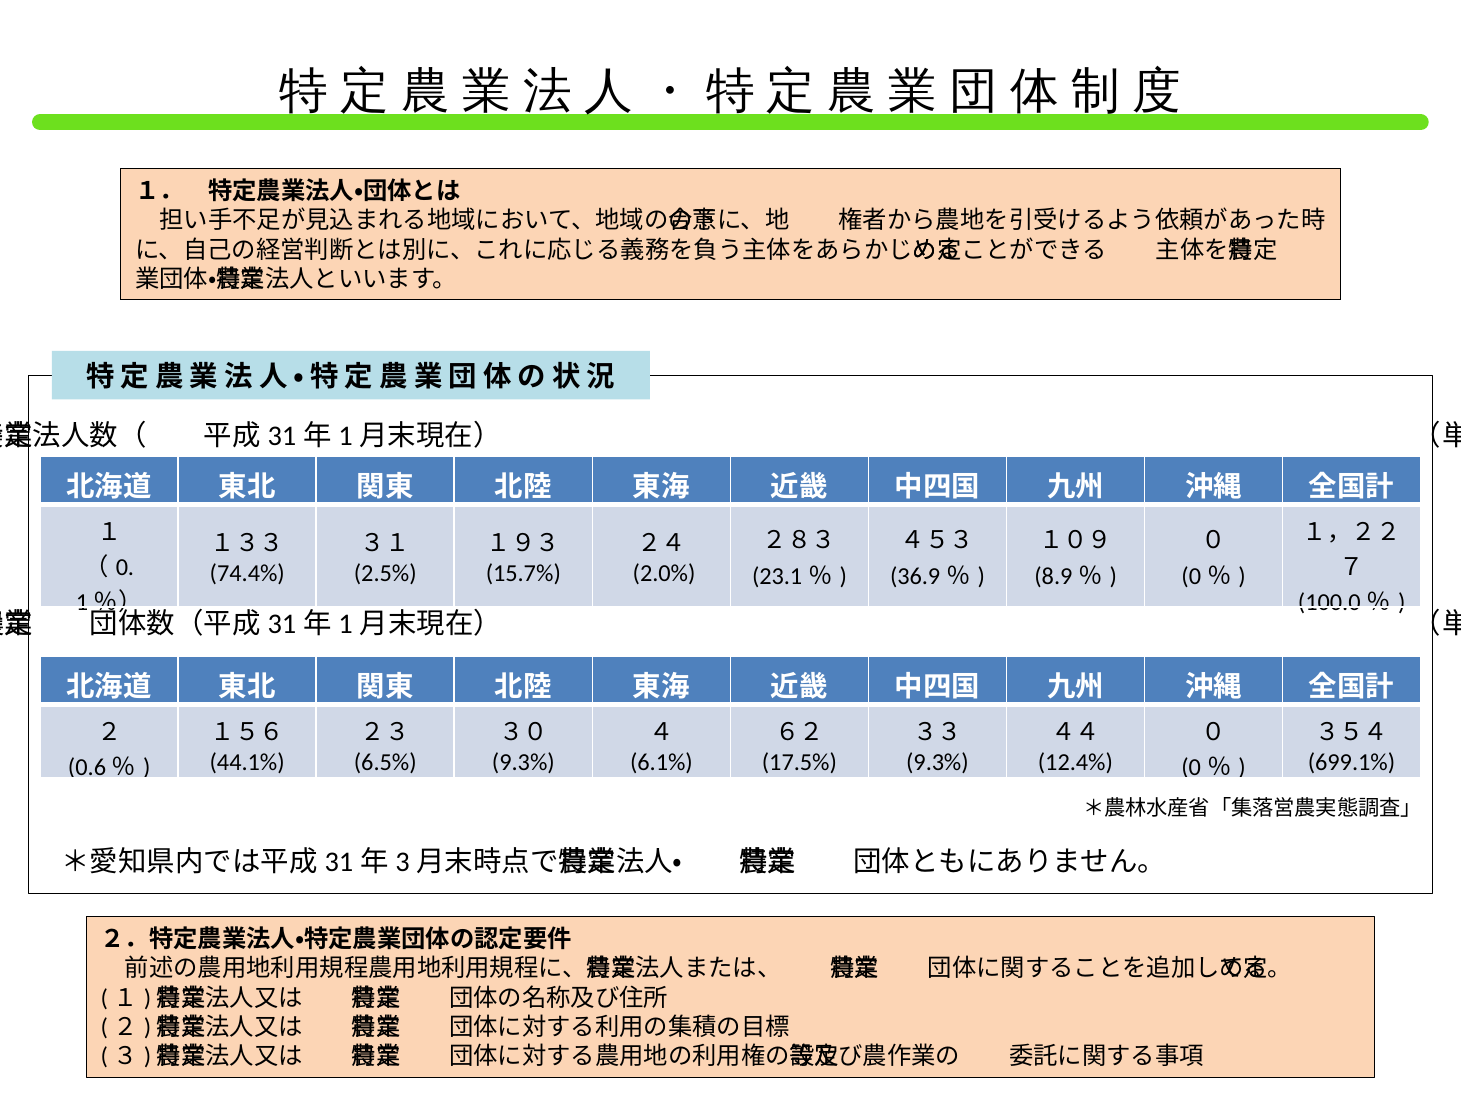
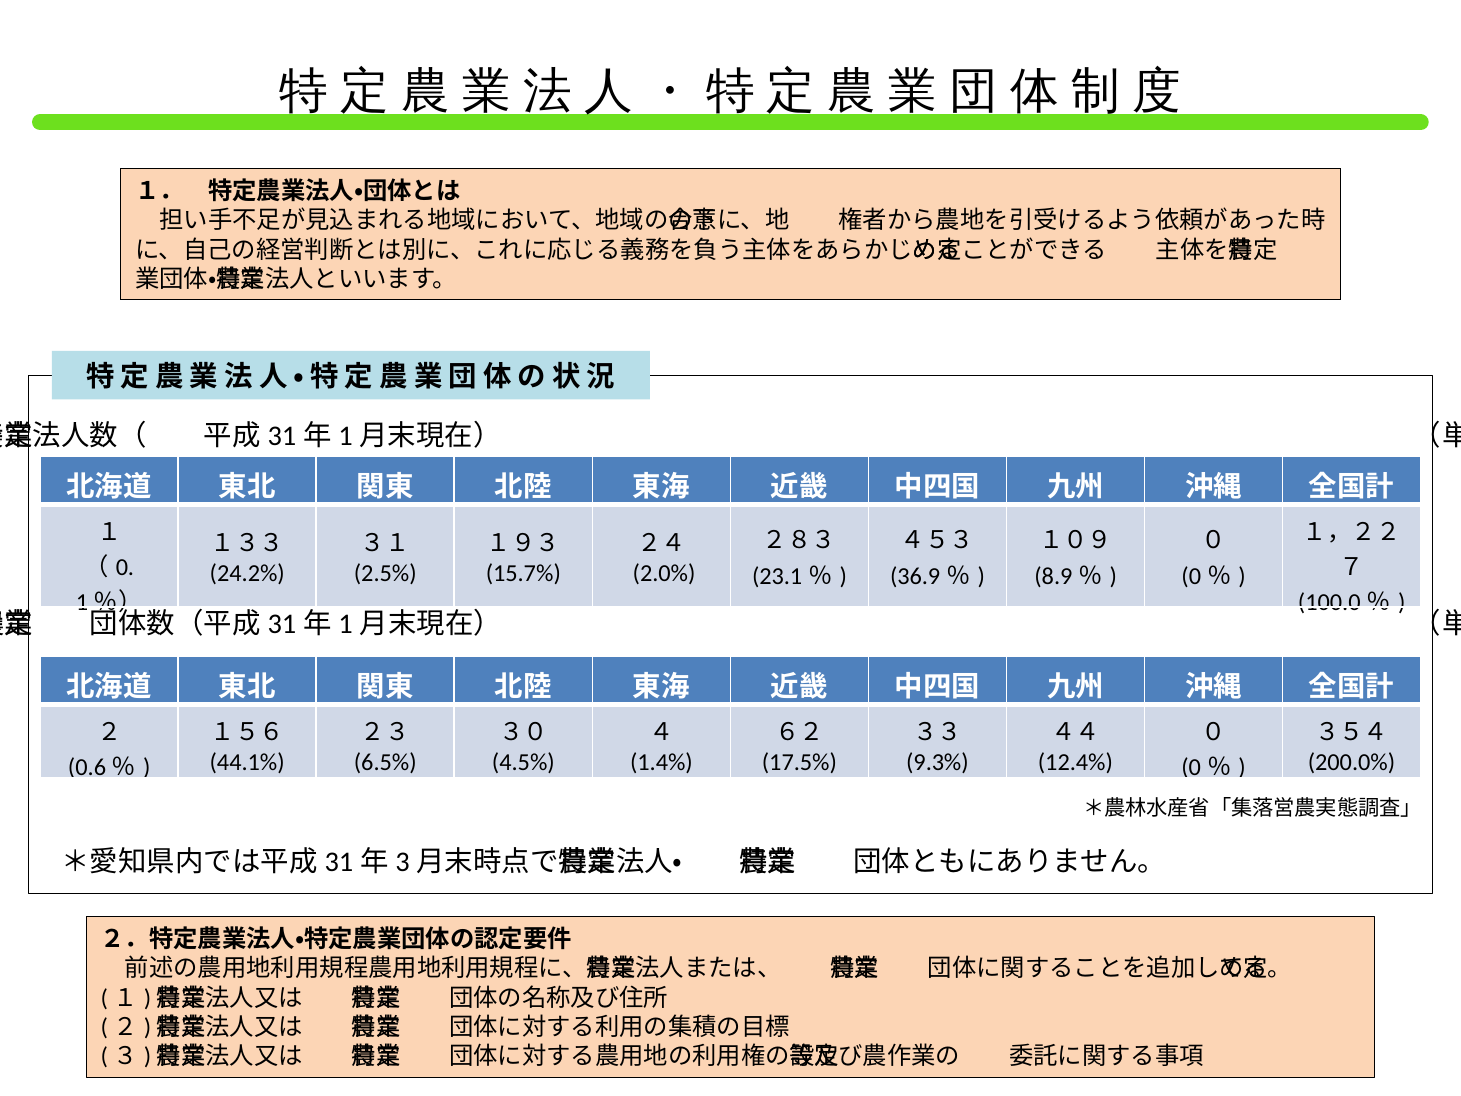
74.4%: 74.4% -> 24.2%
9.3% at (523, 762): 9.3% -> 4.5%
6.1%: 6.1% -> 1.4%
699.1%: 699.1% -> 200.0%
